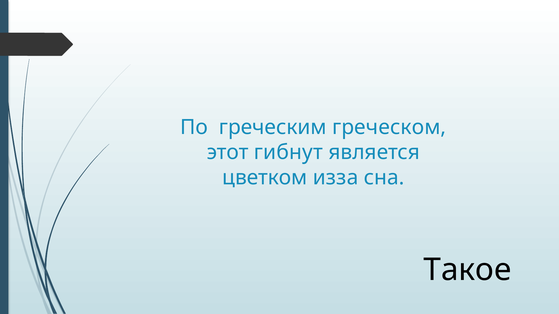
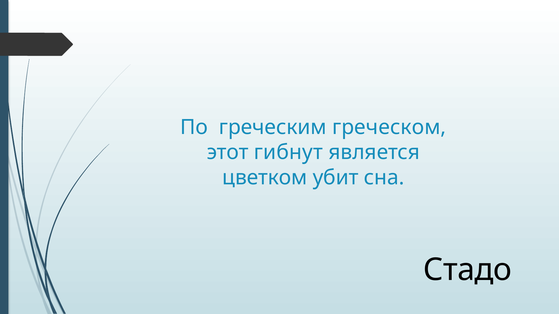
изза: изза -> убит
Такое: Такое -> Стадо
